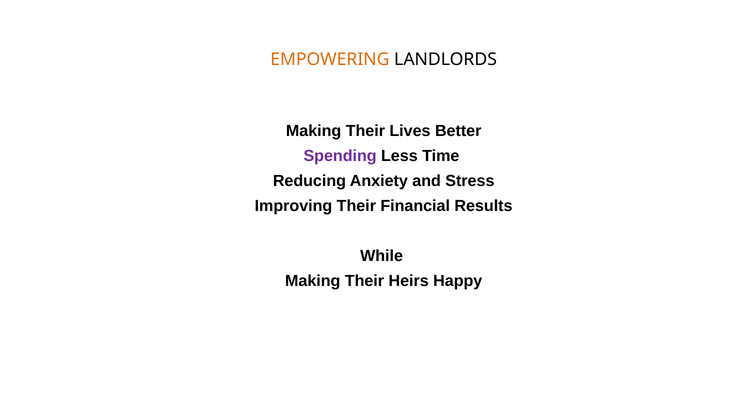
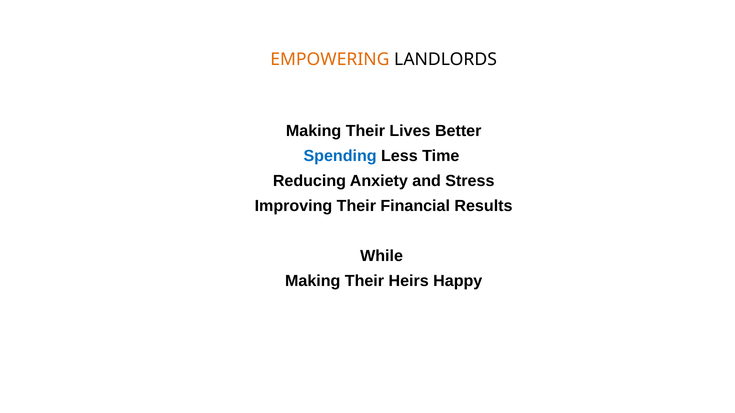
Spending colour: purple -> blue
